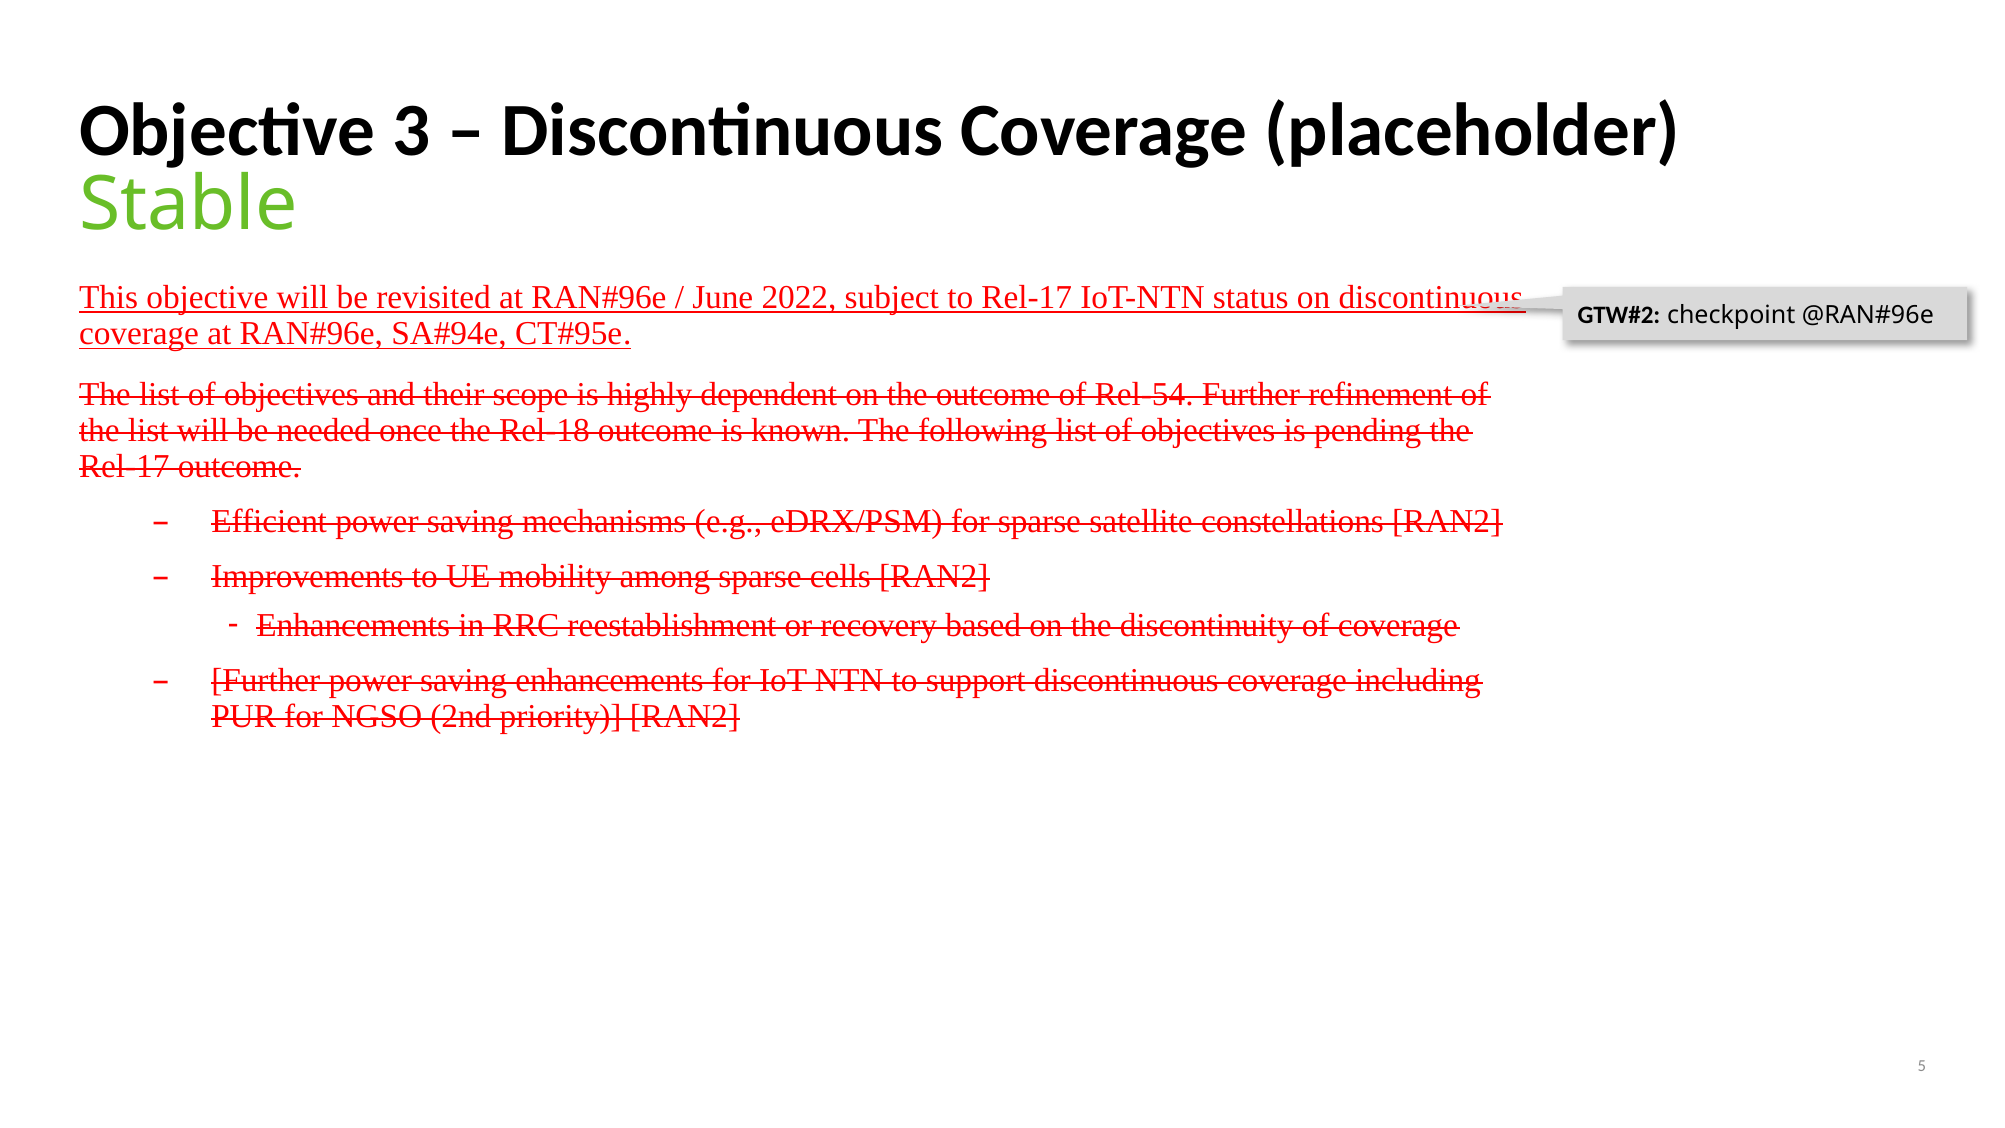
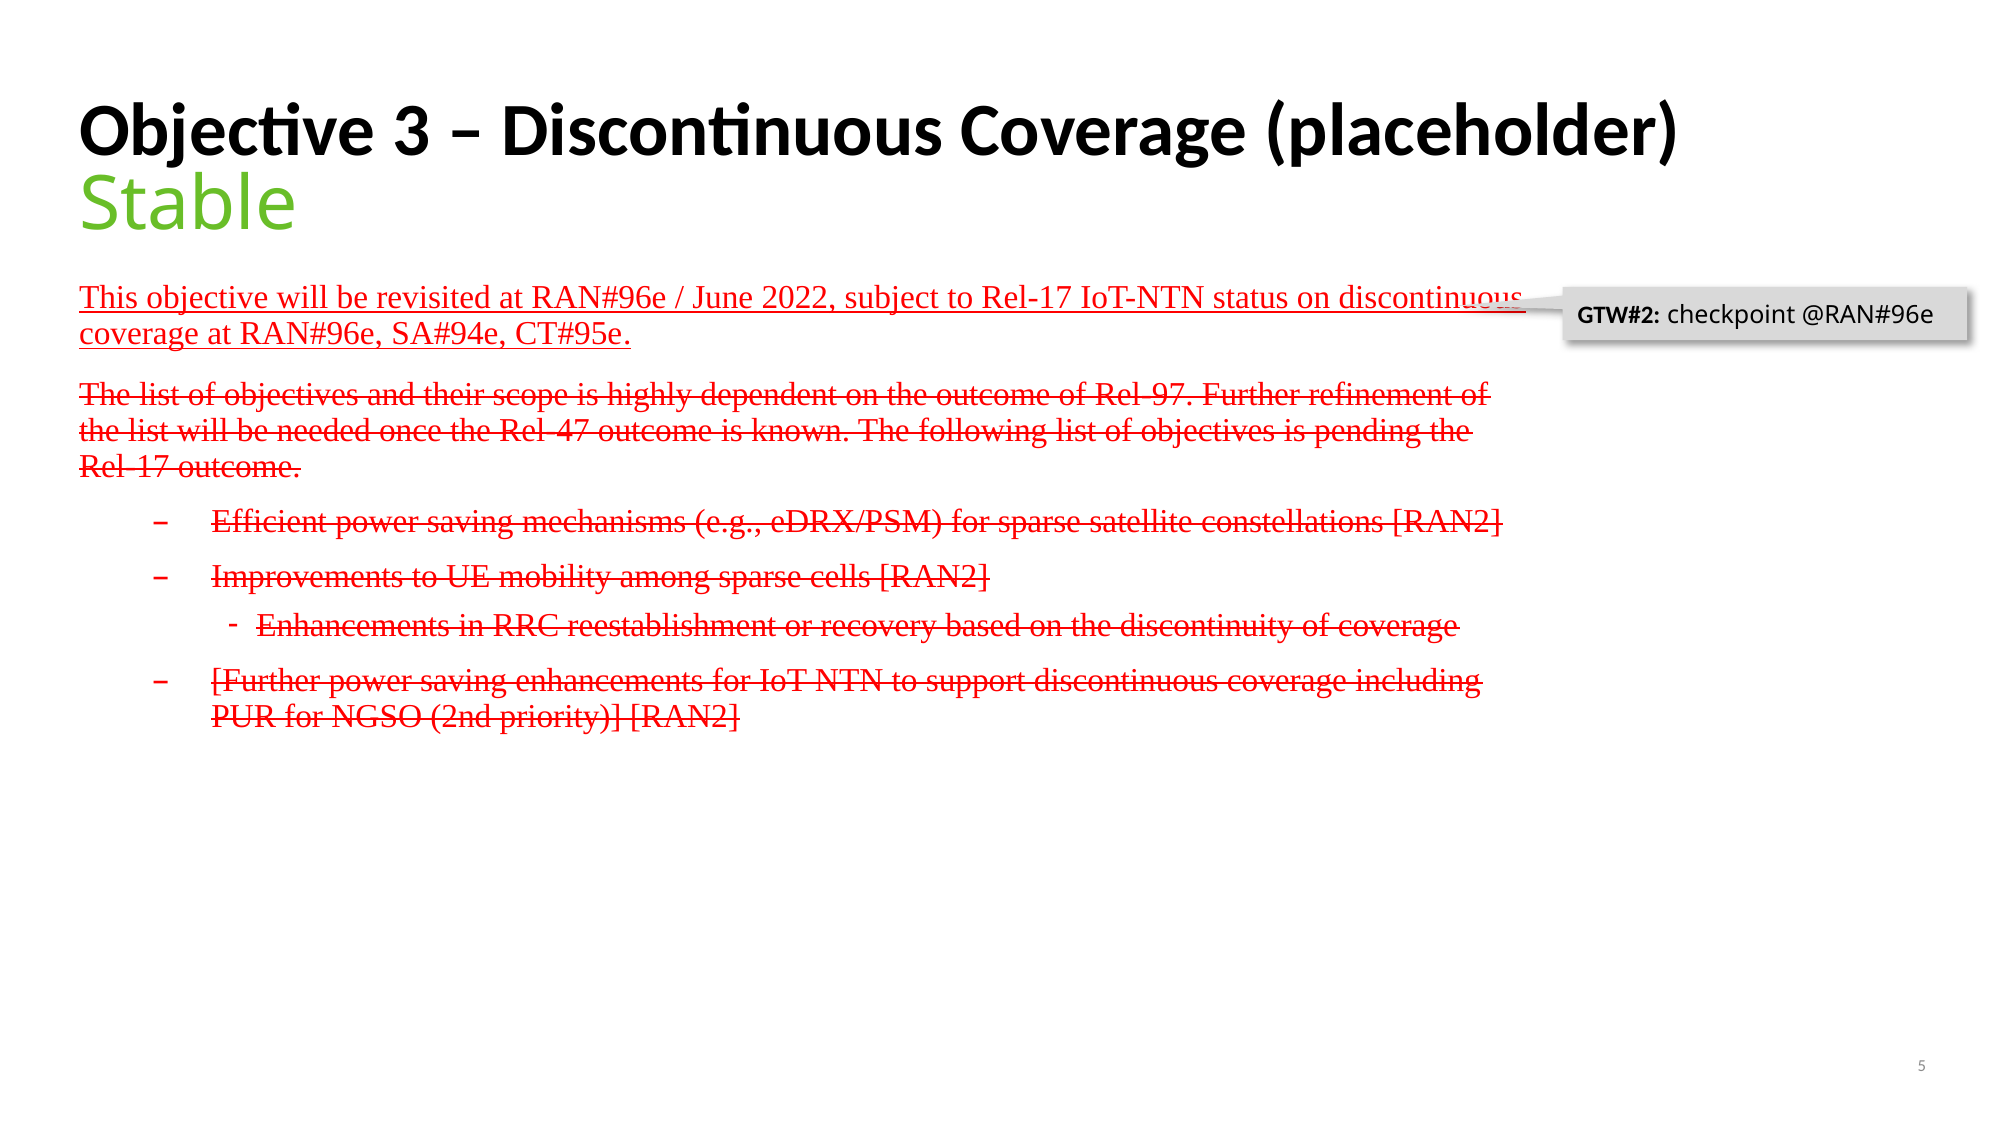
Rel-54: Rel-54 -> Rel-97
Rel-18: Rel-18 -> Rel-47
